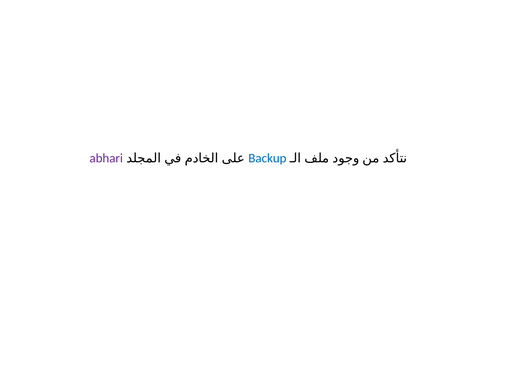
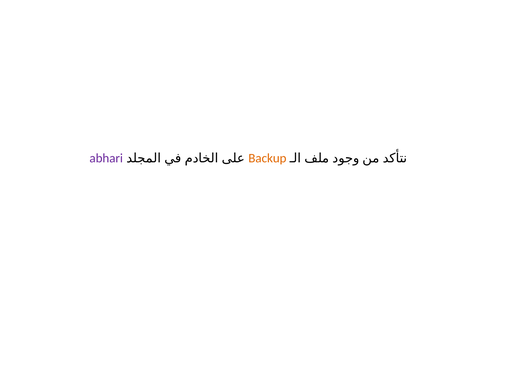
Backup colour: blue -> orange
